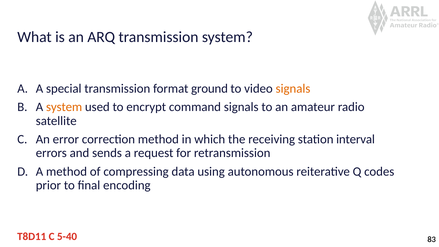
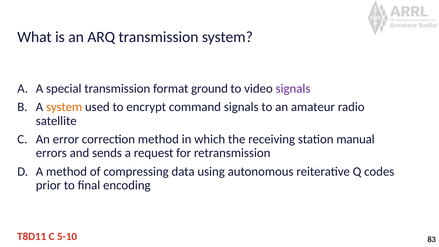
signals at (293, 89) colour: orange -> purple
interval: interval -> manual
5-40: 5-40 -> 5-10
